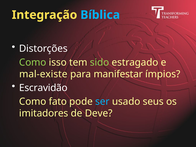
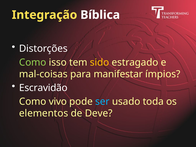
Bíblica colour: light blue -> white
sido colour: light green -> yellow
mal-existe: mal-existe -> mal-coisas
fato: fato -> vivo
seus: seus -> toda
imitadores: imitadores -> elementos
